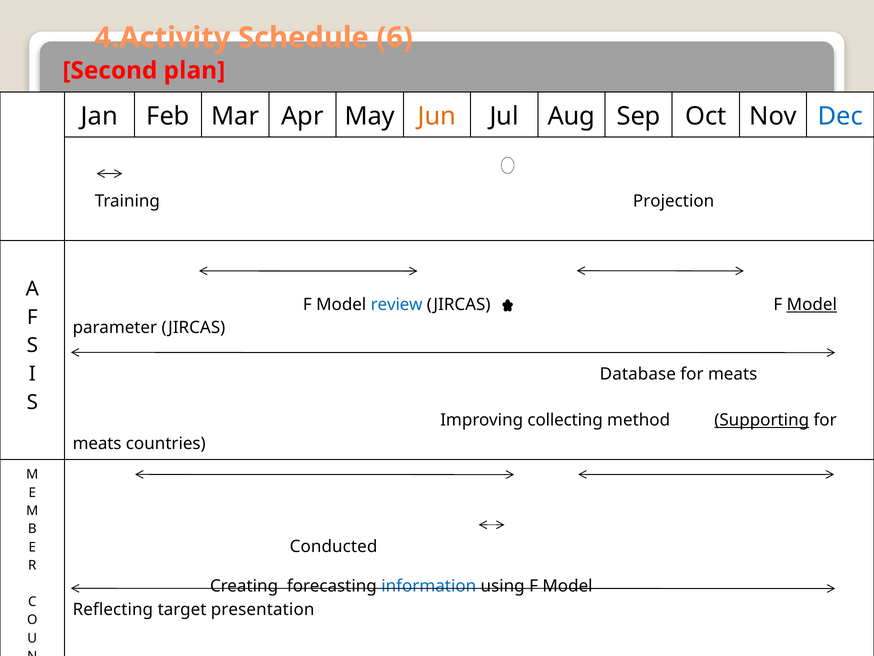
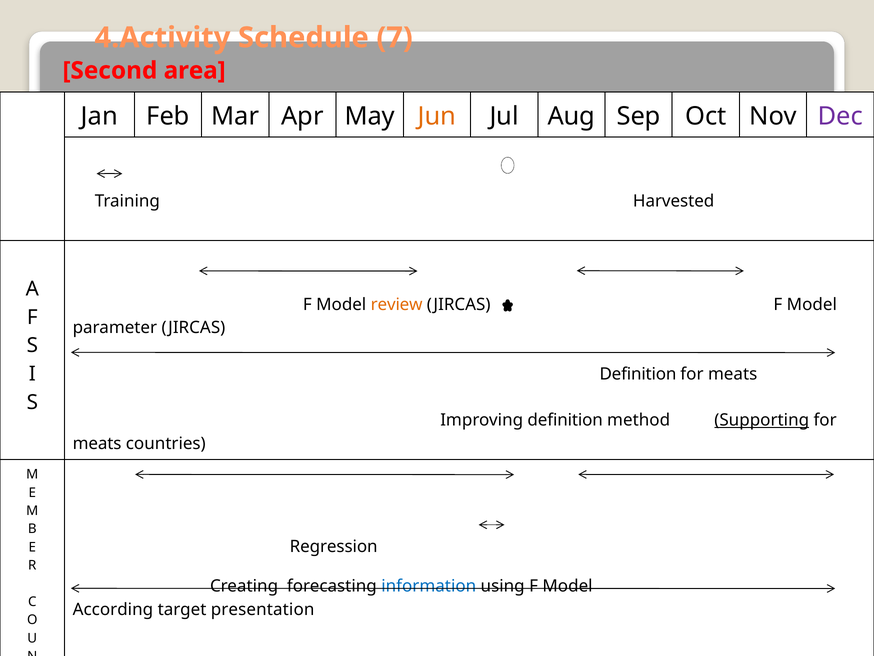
6: 6 -> 7
plan: plan -> area
Dec colour: blue -> purple
Projection: Projection -> Harvested
review colour: blue -> orange
Model at (812, 304) underline: present -> none
Database at (638, 374): Database -> Definition
Improving collecting: collecting -> definition
Conducted: Conducted -> Regression
Reflecting: Reflecting -> According
